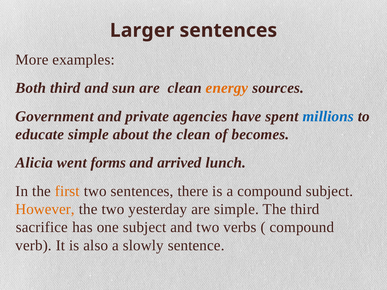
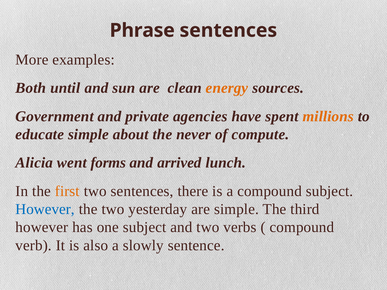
Larger: Larger -> Phrase
Both third: third -> until
millions colour: blue -> orange
the clean: clean -> never
becomes: becomes -> compute
However at (45, 209) colour: orange -> blue
sacrifice at (42, 227): sacrifice -> however
